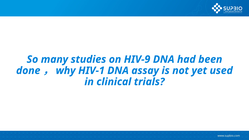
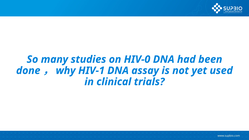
HIV-9: HIV-9 -> HIV-0
